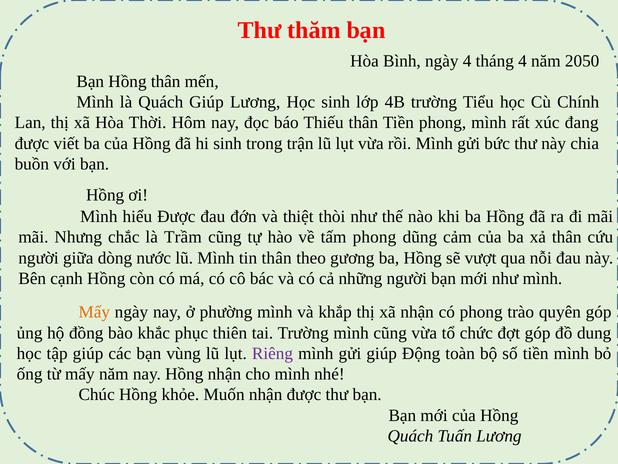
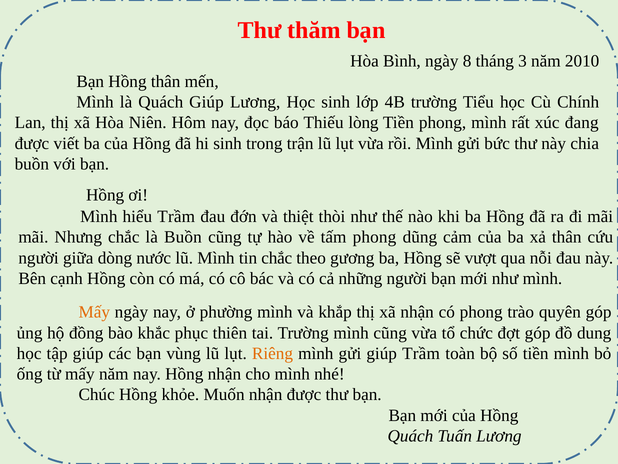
ngày 4: 4 -> 8
tháng 4: 4 -> 3
2050: 2050 -> 2010
Thời: Thời -> Niên
Thiếu thân: thân -> lòng
hiểu Được: Được -> Trầm
là Trầm: Trầm -> Buồn
tin thân: thân -> chắc
Riêng colour: purple -> orange
giúp Động: Động -> Trầm
